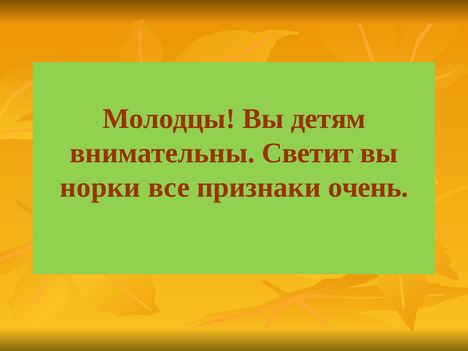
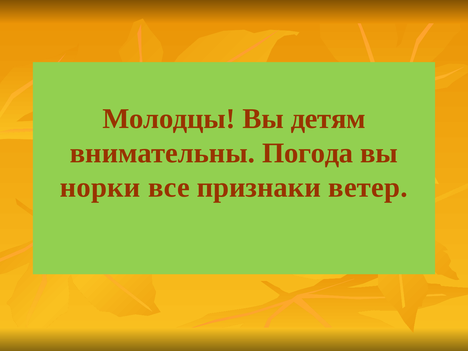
Светит: Светит -> Погода
очень: очень -> ветер
